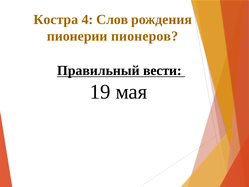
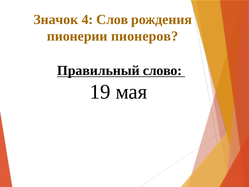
Костра: Костра -> Значок
вести: вести -> слово
